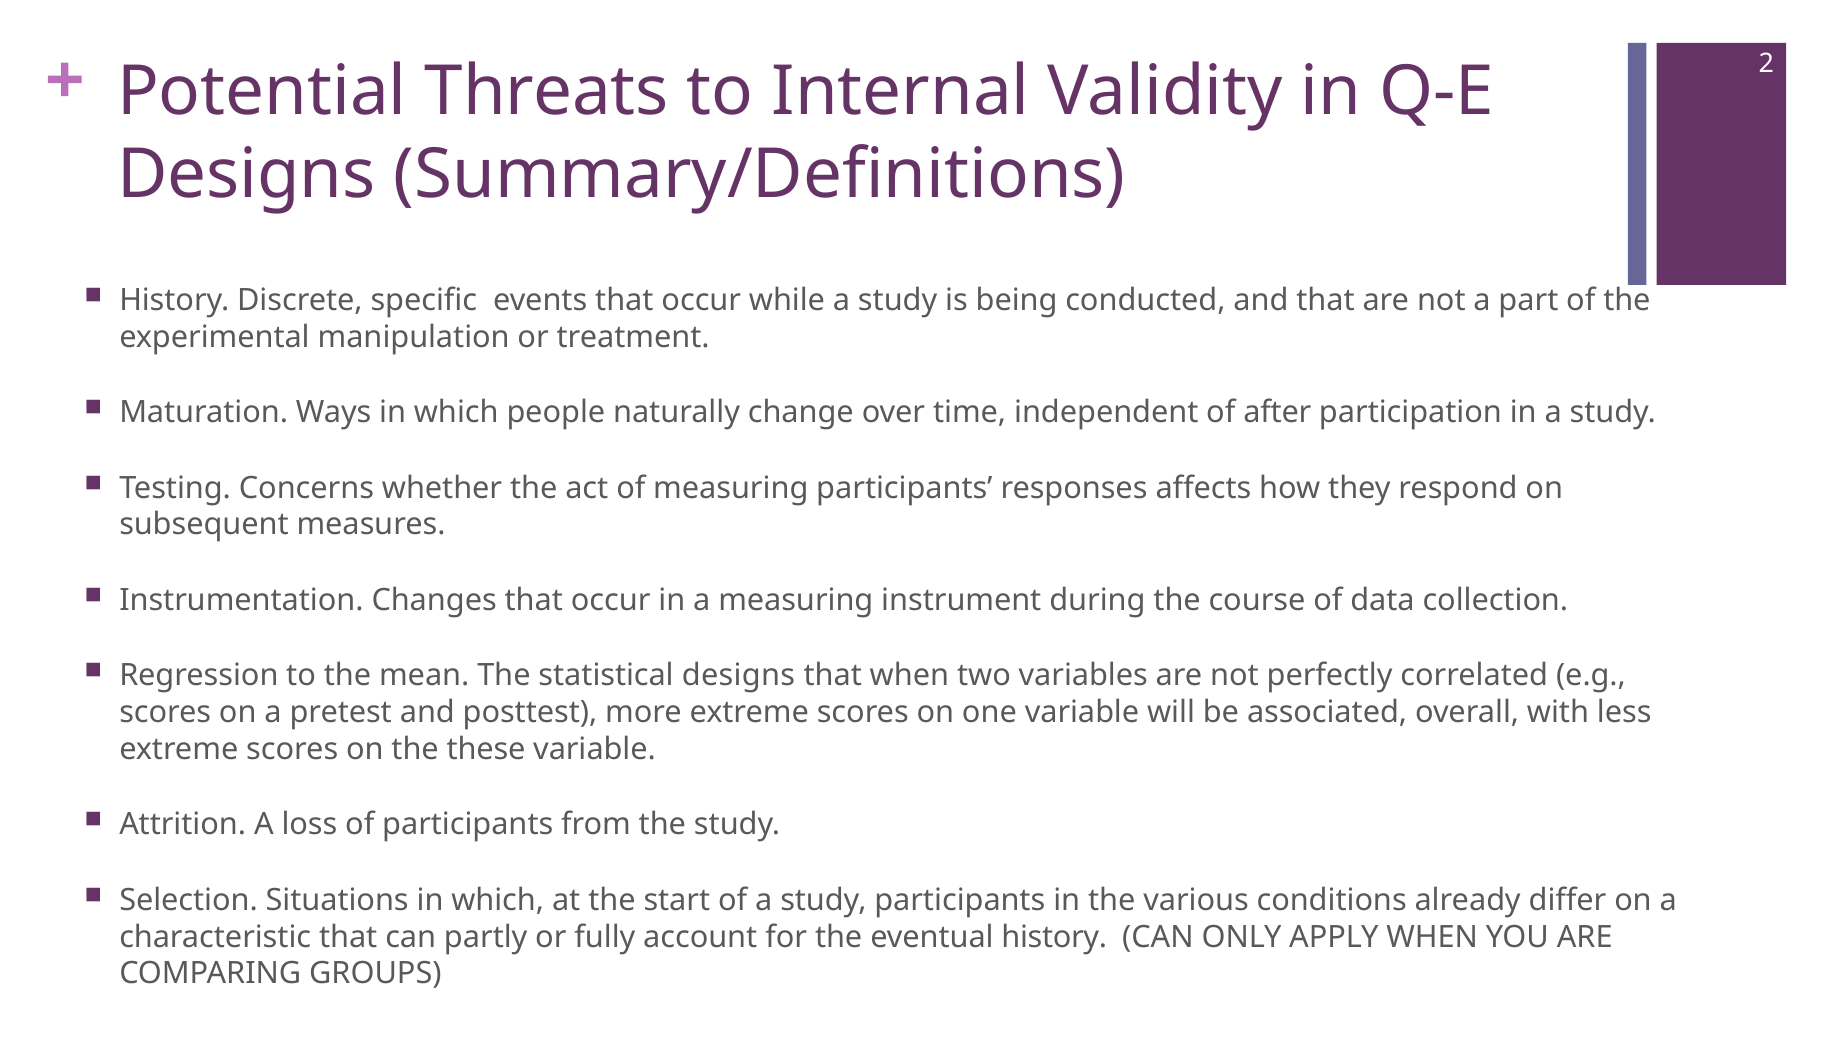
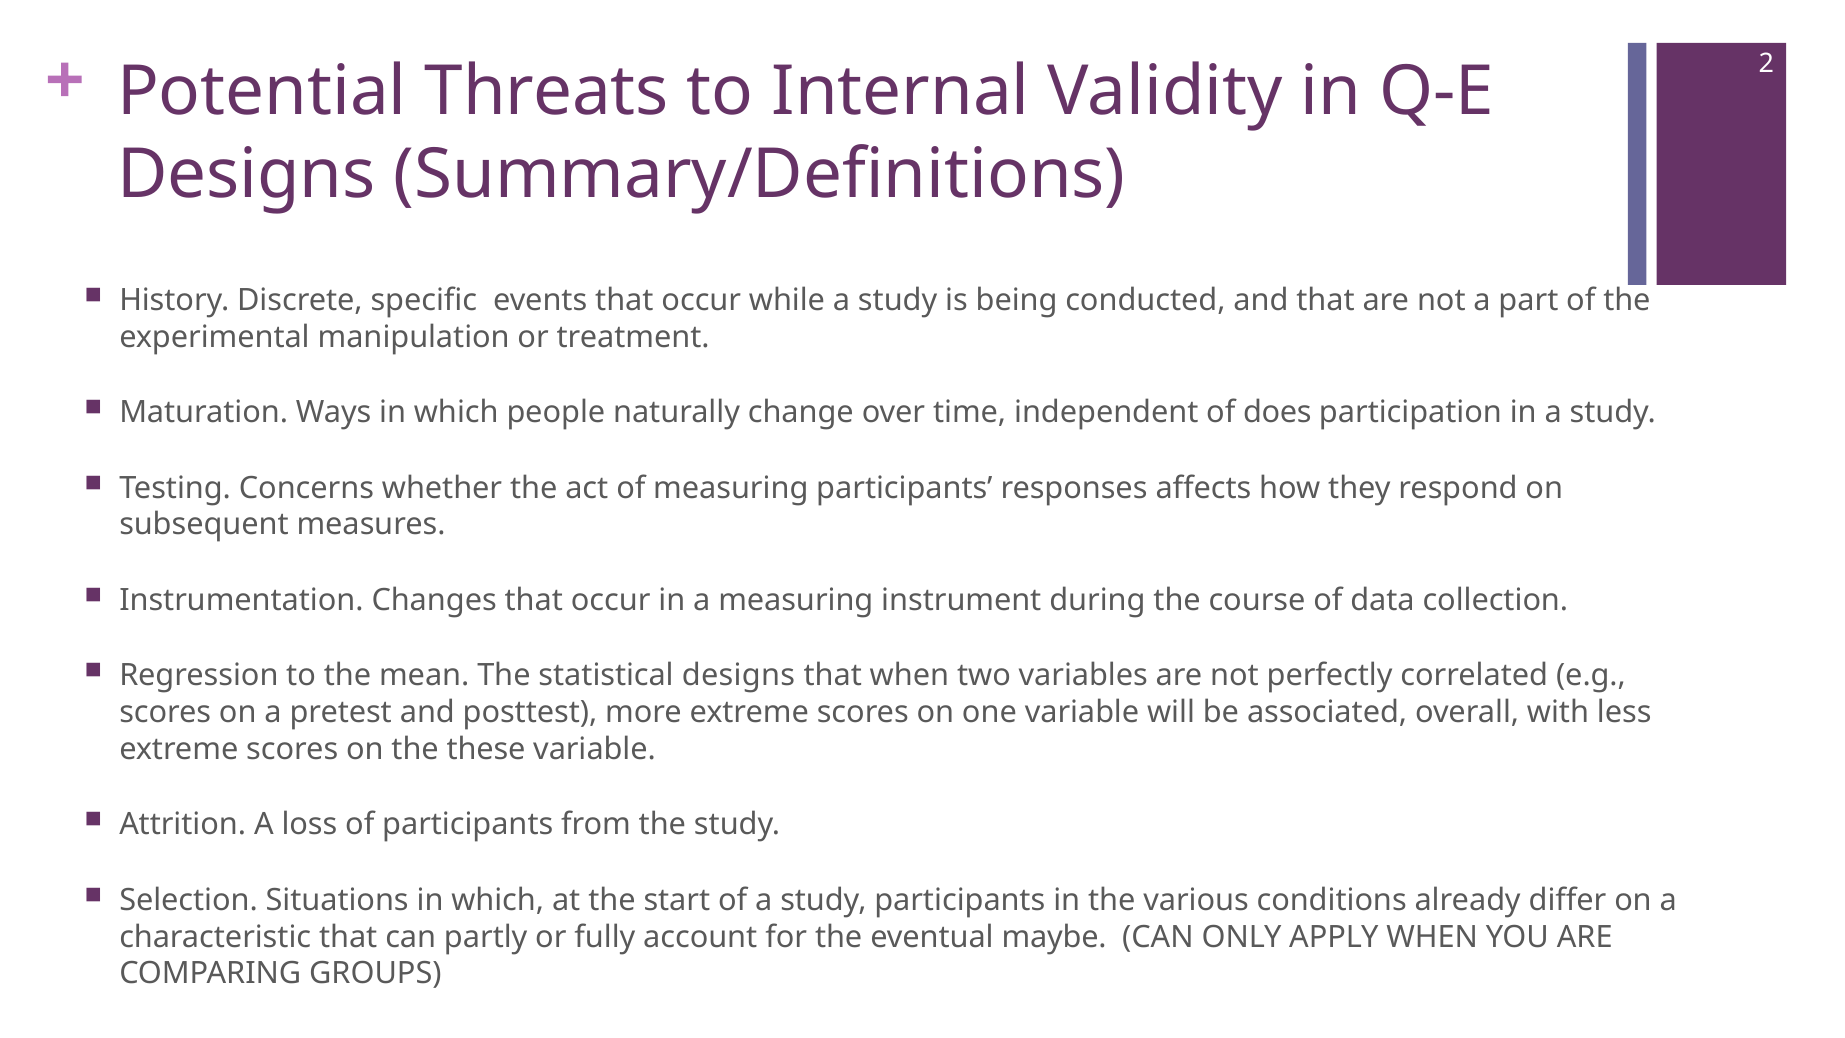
after: after -> does
eventual history: history -> maybe
